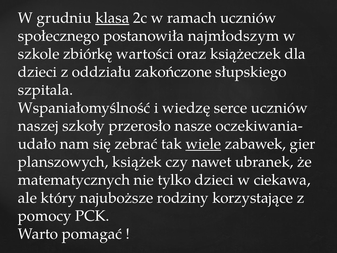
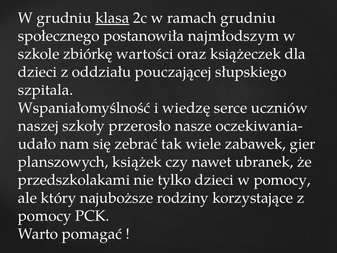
ramach uczniów: uczniów -> grudniu
zakończone: zakończone -> pouczającej
wiele underline: present -> none
matematycznych: matematycznych -> przedszkolakami
w ciekawa: ciekawa -> pomocy
